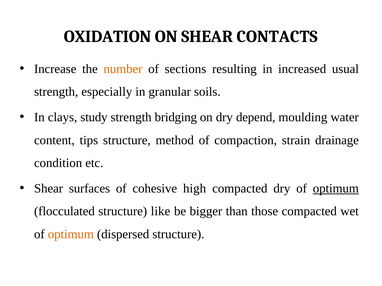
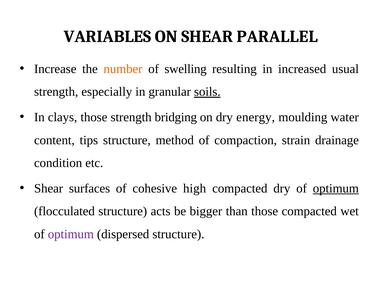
OXIDATION: OXIDATION -> VARIABLES
CONTACTS: CONTACTS -> PARALLEL
sections: sections -> swelling
soils underline: none -> present
clays study: study -> those
depend: depend -> energy
like: like -> acts
optimum at (71, 235) colour: orange -> purple
